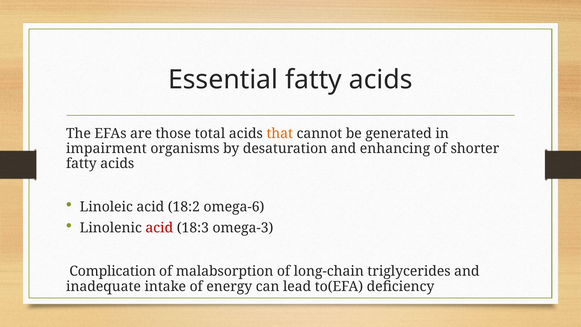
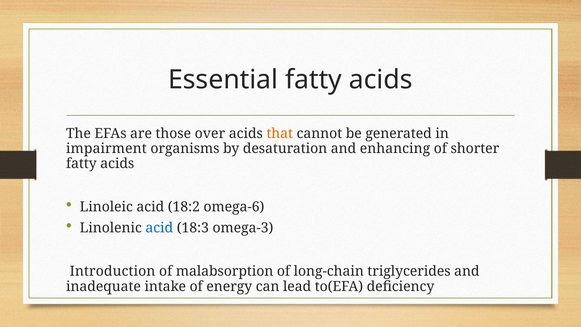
total: total -> over
acid at (159, 228) colour: red -> blue
Complication: Complication -> Introduction
